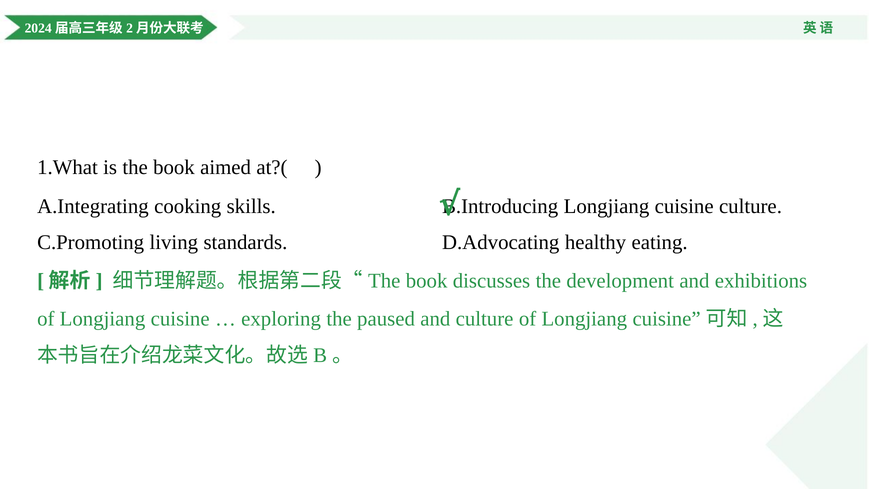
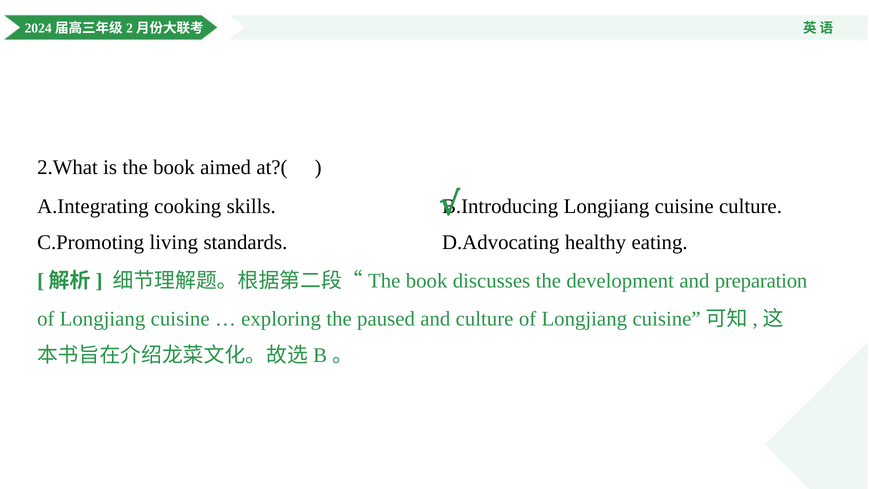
1.What: 1.What -> 2.What
exhibitions: exhibitions -> preparation
